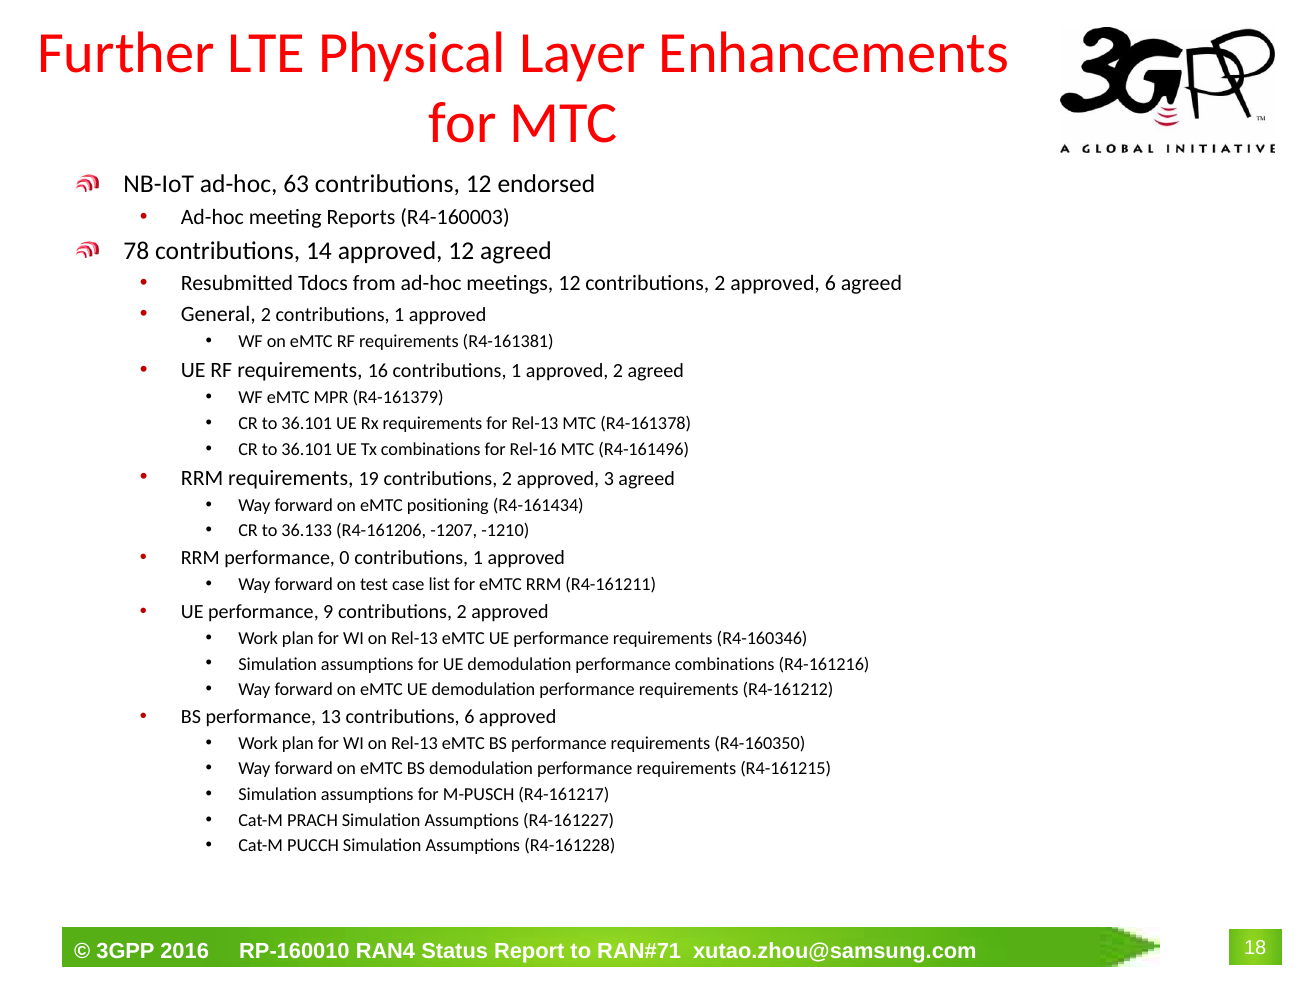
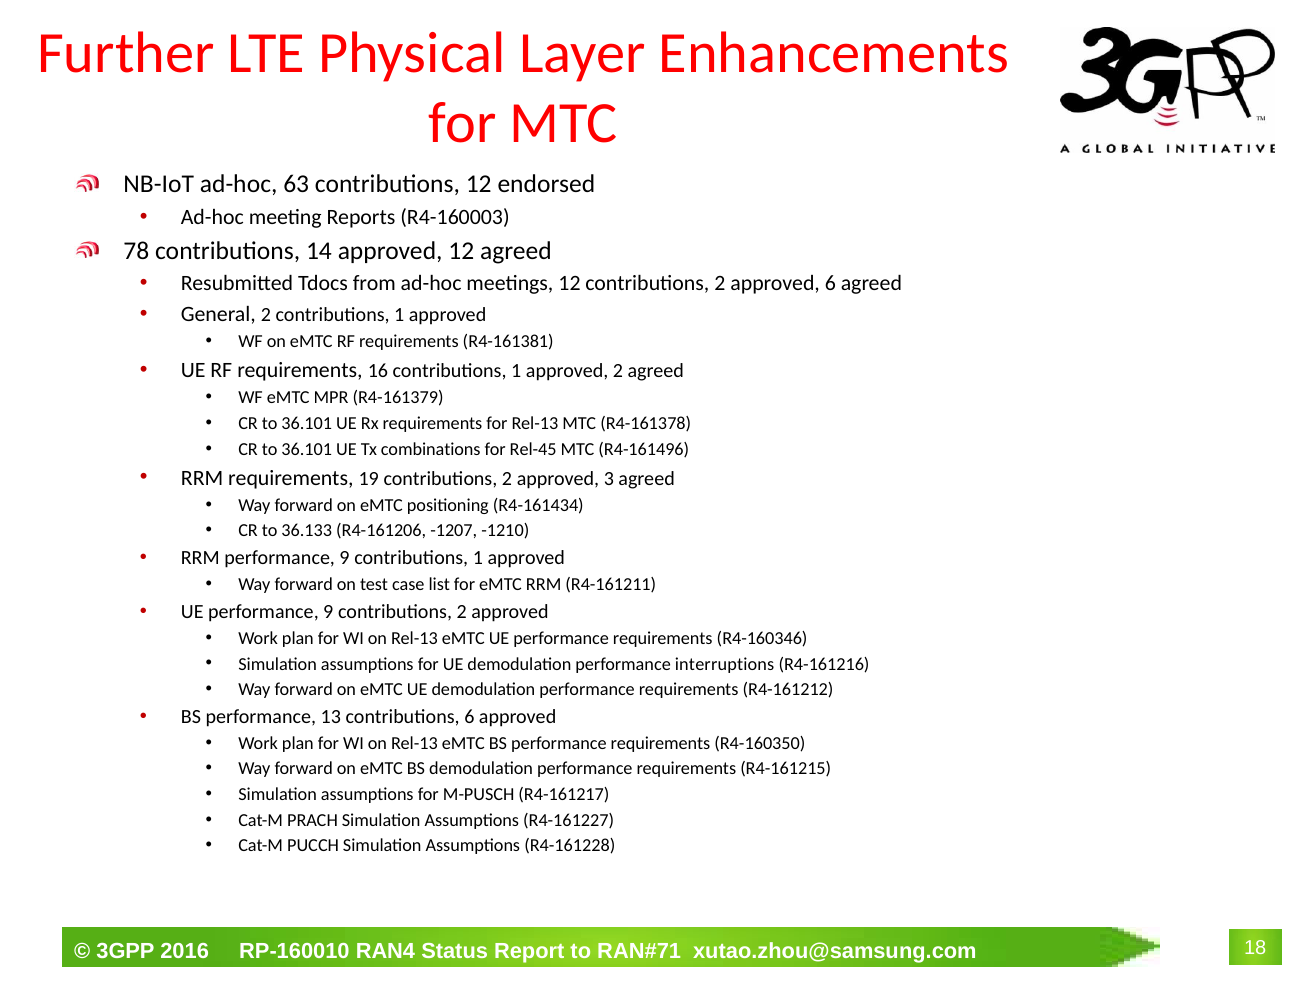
Rel-16: Rel-16 -> Rel-45
RRM performance 0: 0 -> 9
performance combinations: combinations -> interruptions
